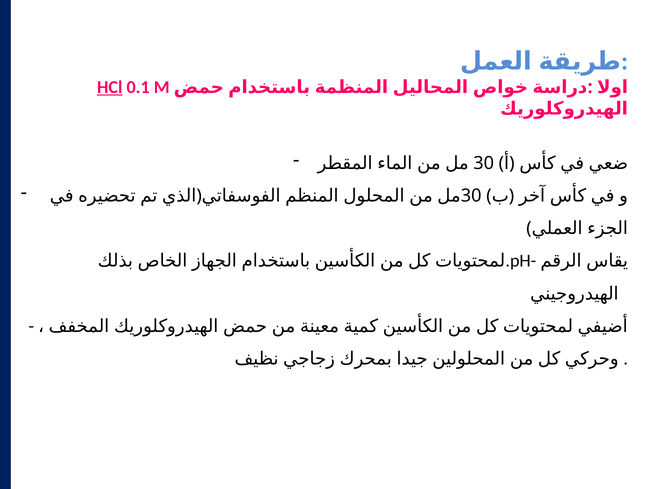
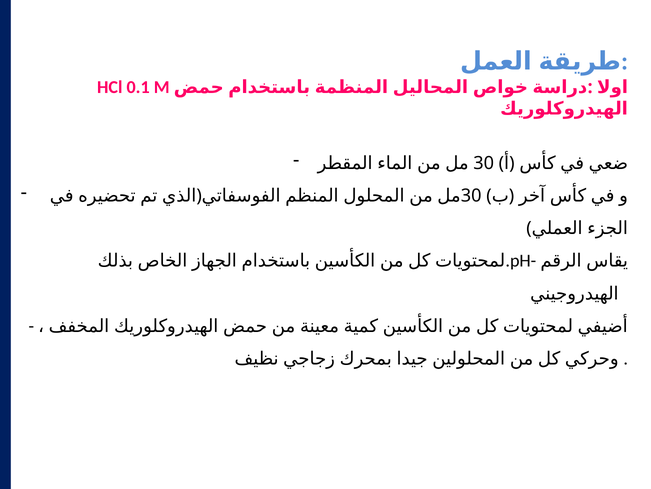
HCl underline: present -> none
